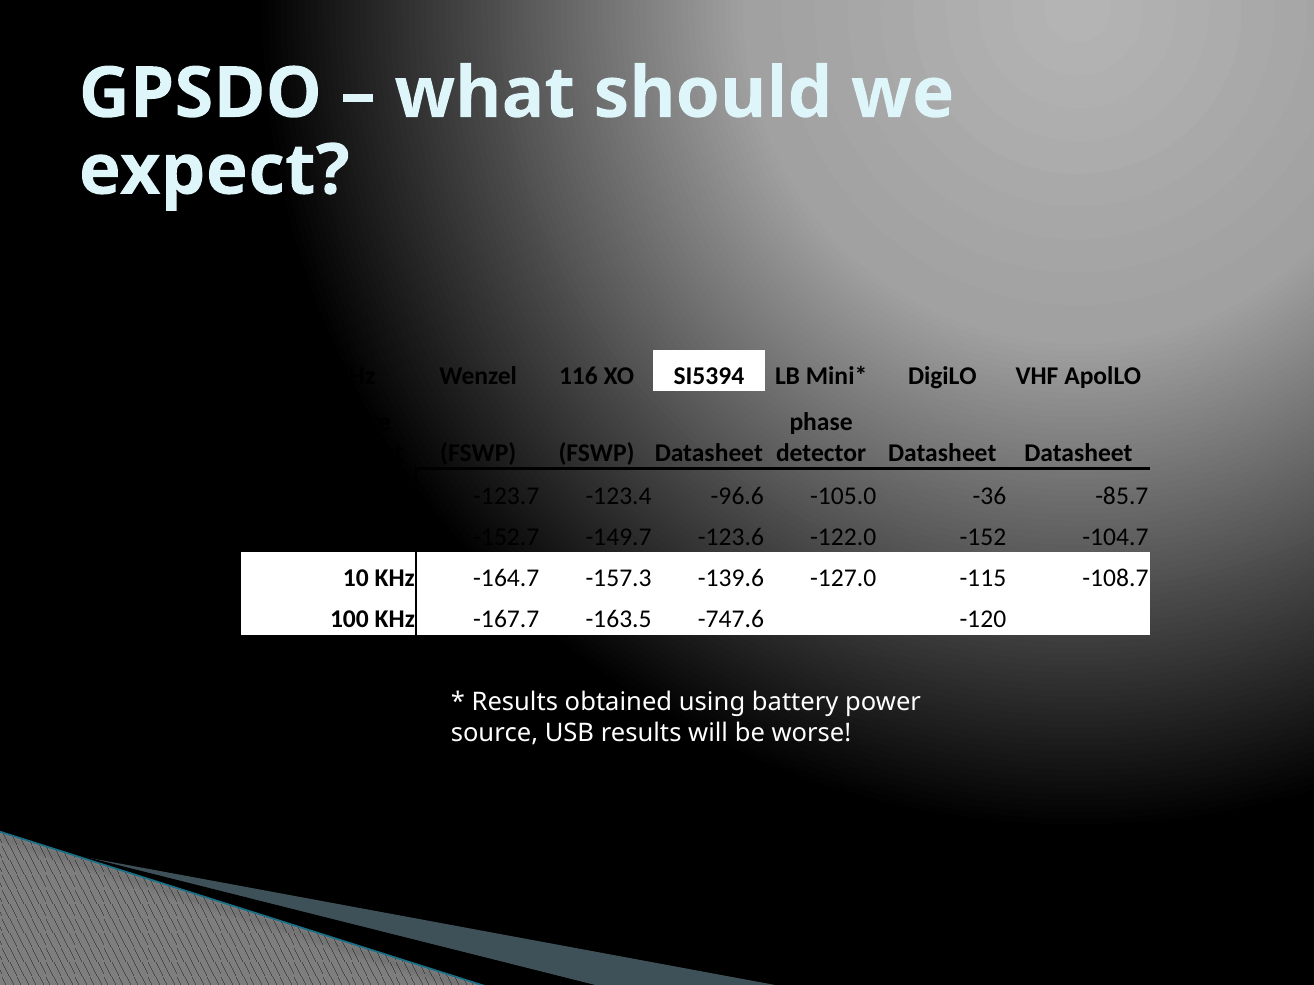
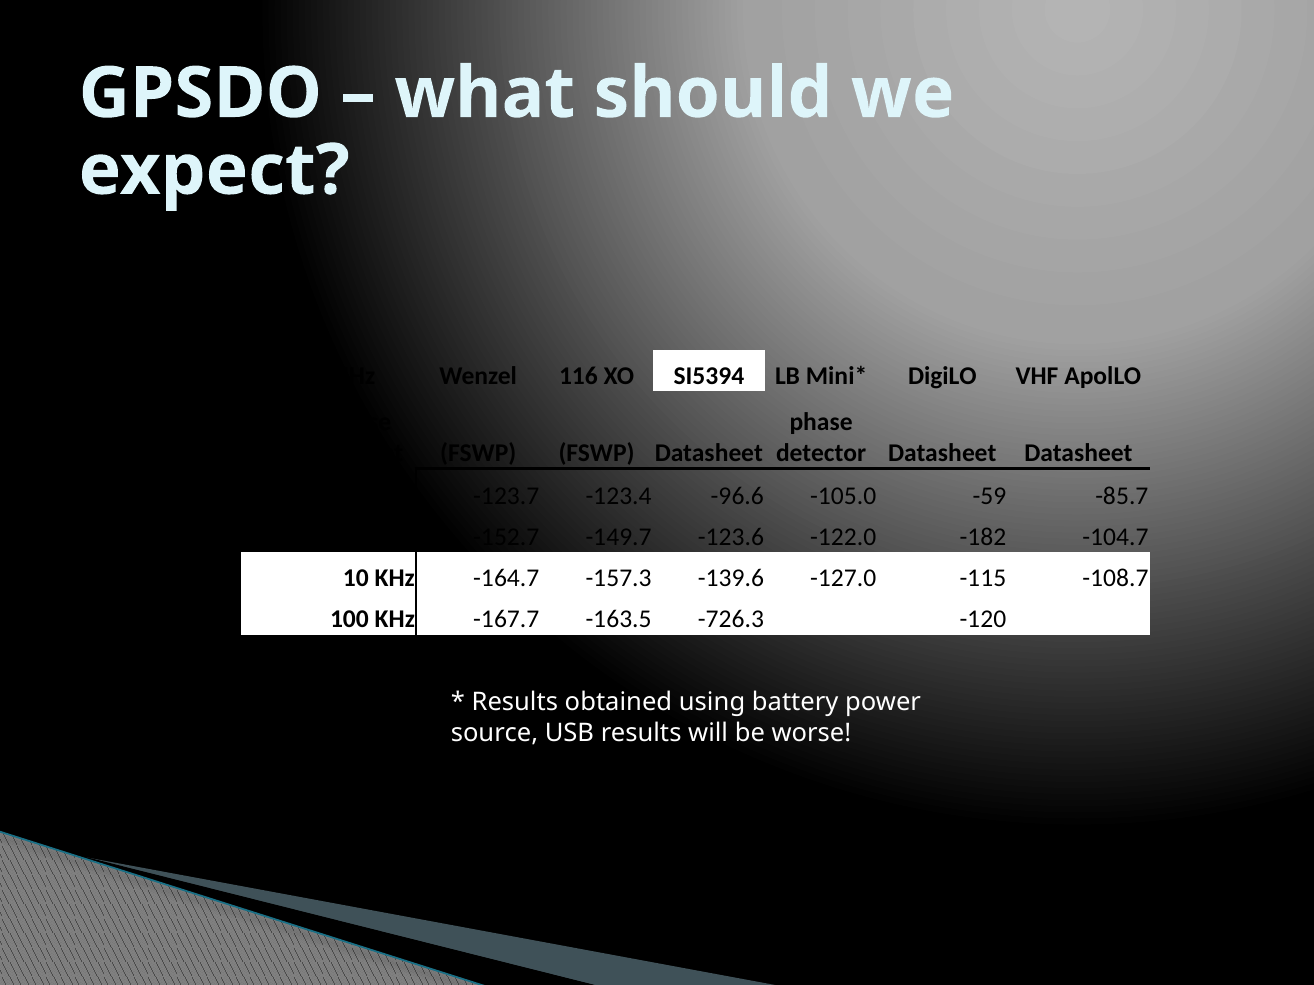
-36: -36 -> -59
-152: -152 -> -182
-747.6: -747.6 -> -726.3
